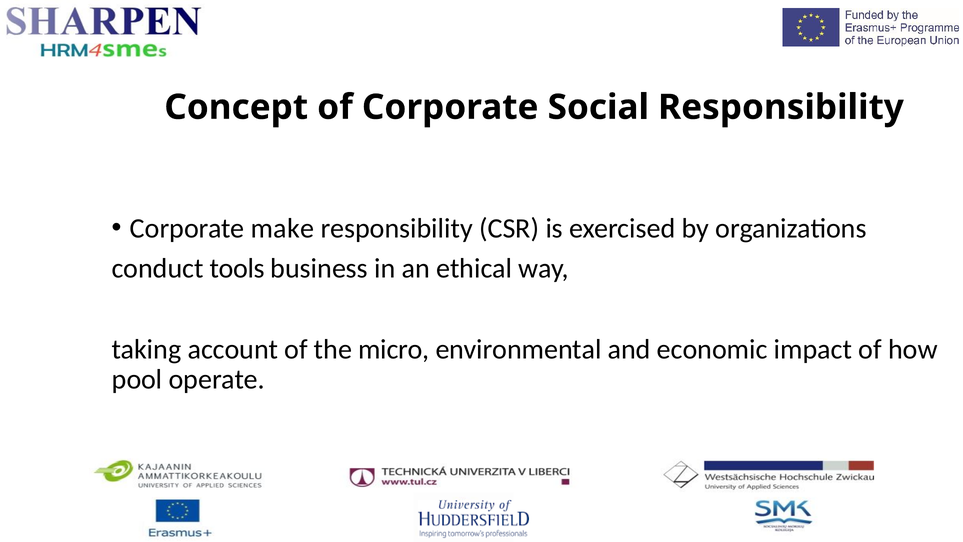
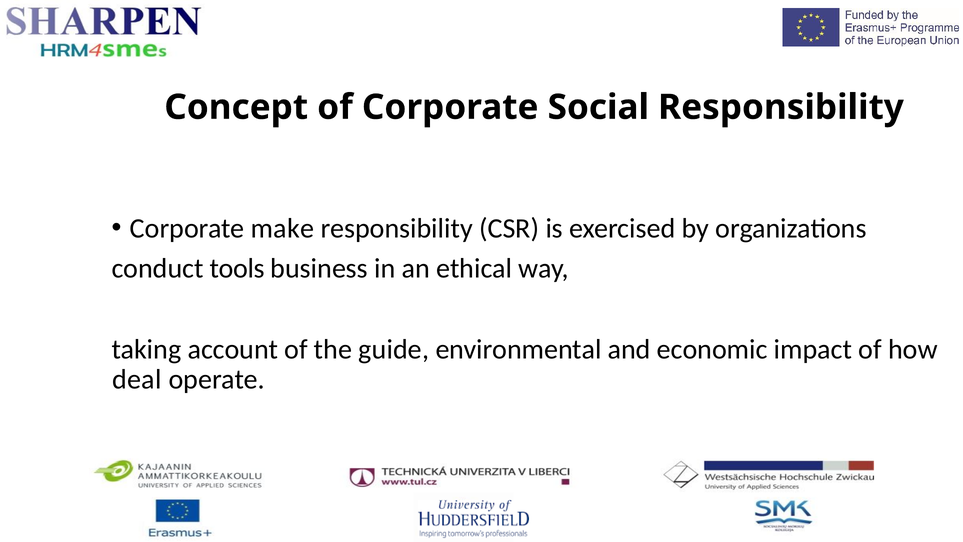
micro: micro -> guide
pool: pool -> deal
